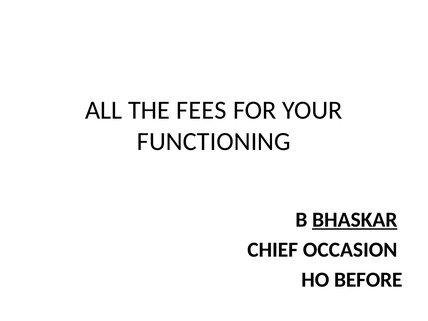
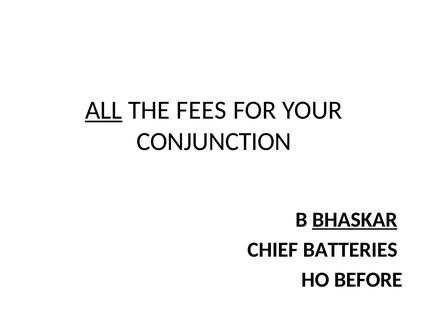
ALL underline: none -> present
FUNCTIONING: FUNCTIONING -> CONJUNCTION
OCCASION: OCCASION -> BATTERIES
